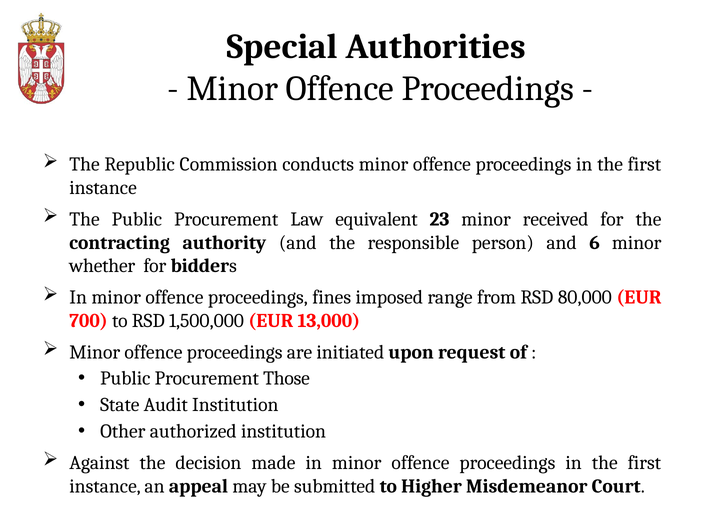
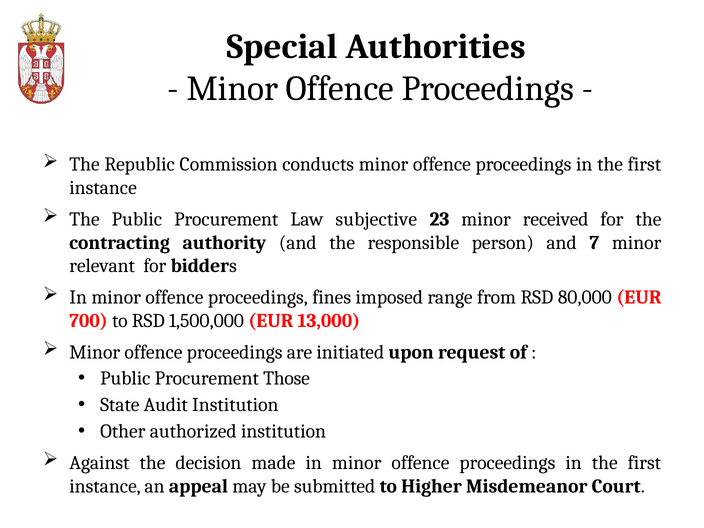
equivalent: equivalent -> subjective
6: 6 -> 7
whether: whether -> relevant
